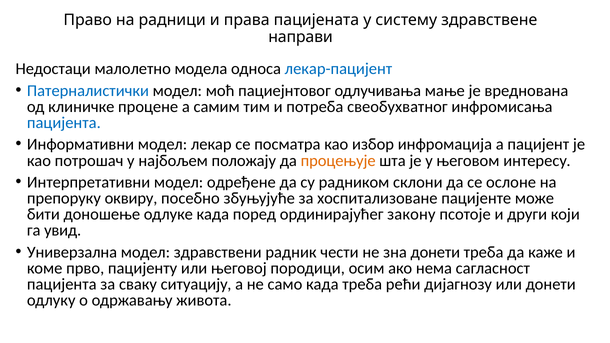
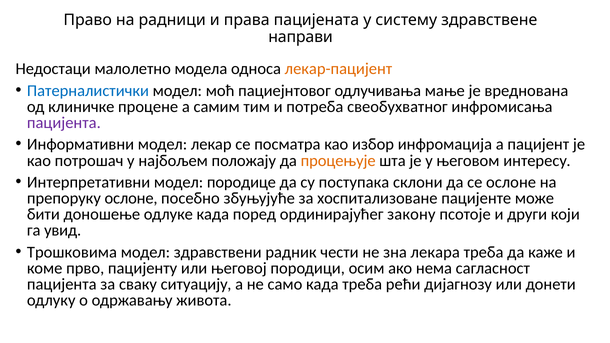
лекар-пацијент colour: blue -> orange
пацијента at (64, 123) colour: blue -> purple
одређене: одређене -> породице
радником: радником -> поступака
препоруку оквиру: оквиру -> ослоне
Универзална: Универзална -> Трошковима
зна донети: донети -> лекара
